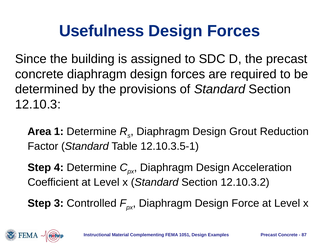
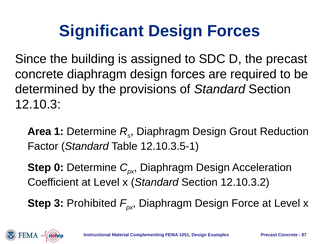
Usefulness: Usefulness -> Significant
4: 4 -> 0
Controlled: Controlled -> Prohibited
